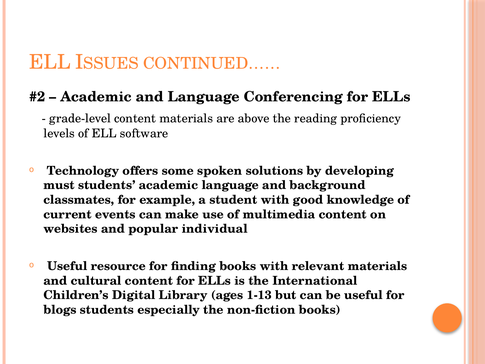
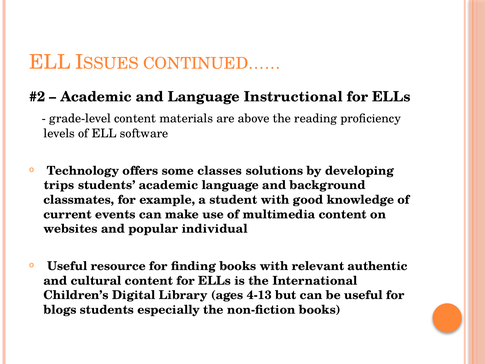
Conferencing: Conferencing -> Instructional
spoken: spoken -> classes
must: must -> trips
relevant materials: materials -> authentic
1-13: 1-13 -> 4-13
